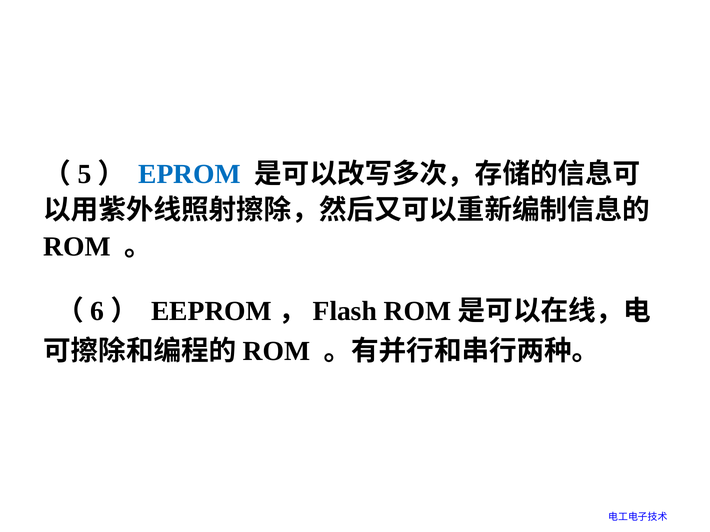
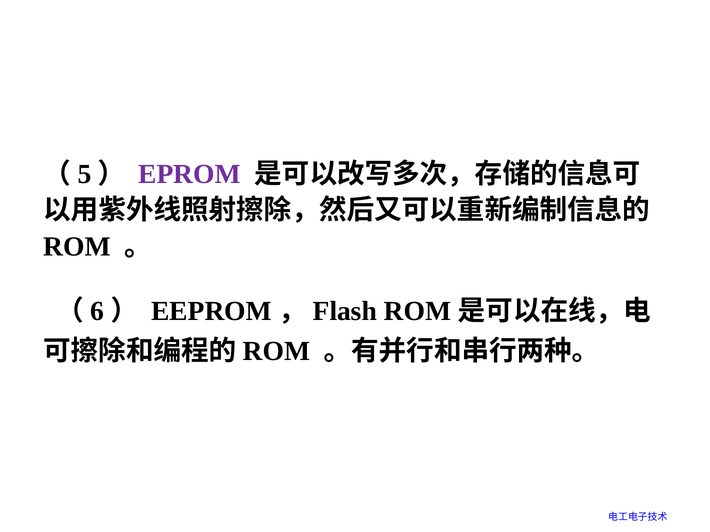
EPROM colour: blue -> purple
